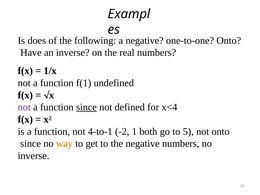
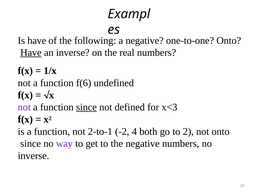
Is does: does -> have
Have at (31, 53) underline: none -> present
f(1: f(1 -> f(6
x<4: x<4 -> x<3
4-to-1: 4-to-1 -> 2-to-1
1: 1 -> 4
to 5: 5 -> 2
way colour: orange -> purple
